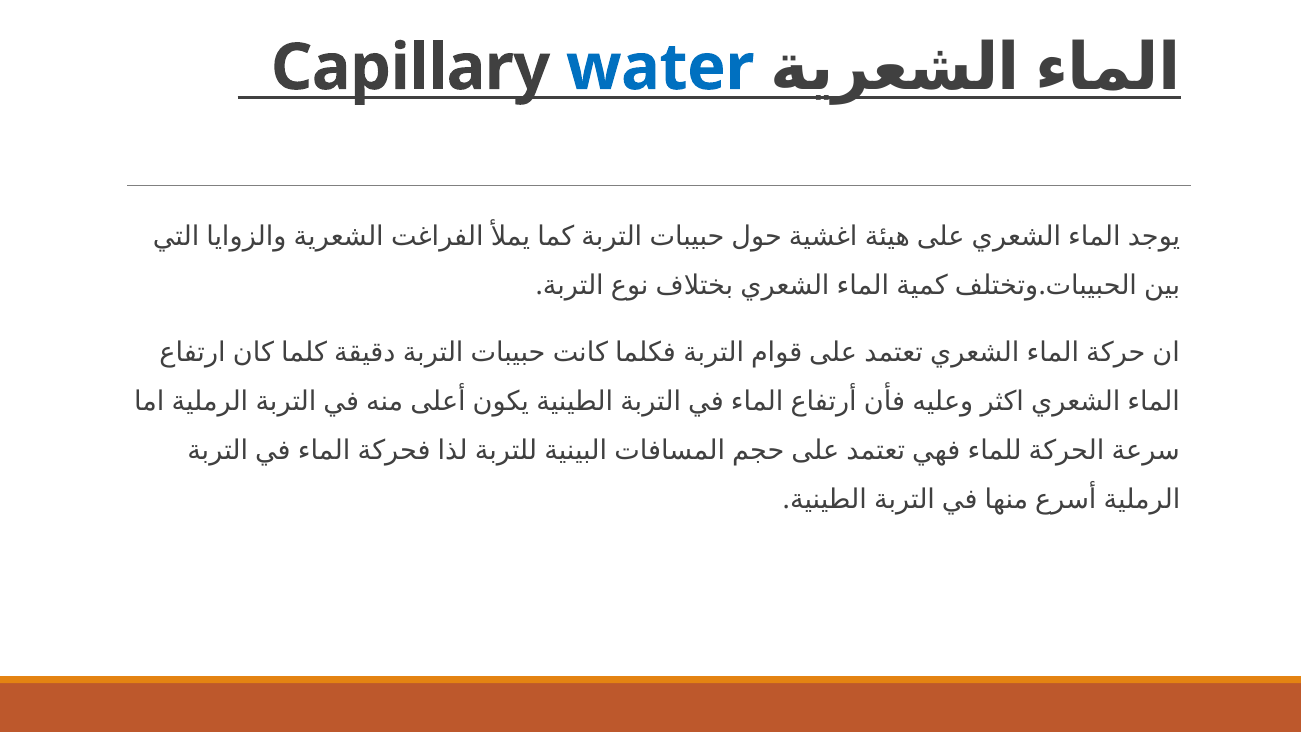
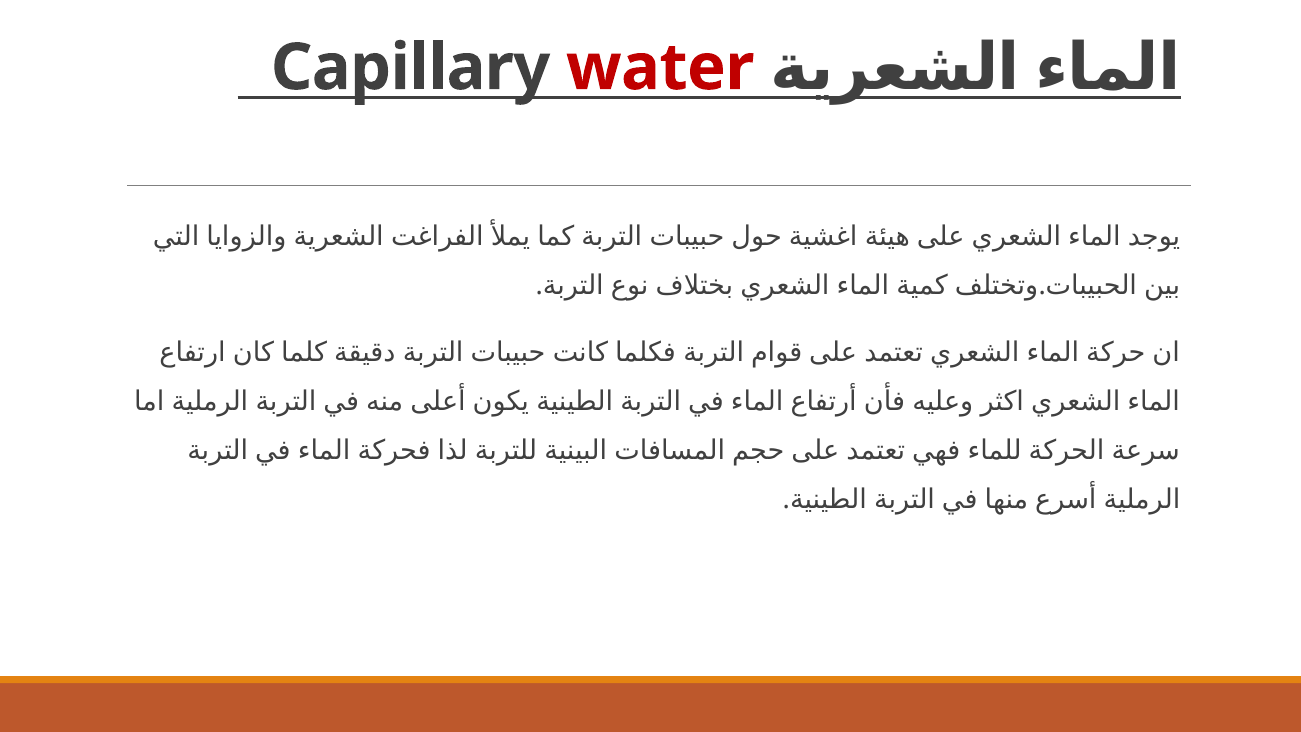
water colour: blue -> red
